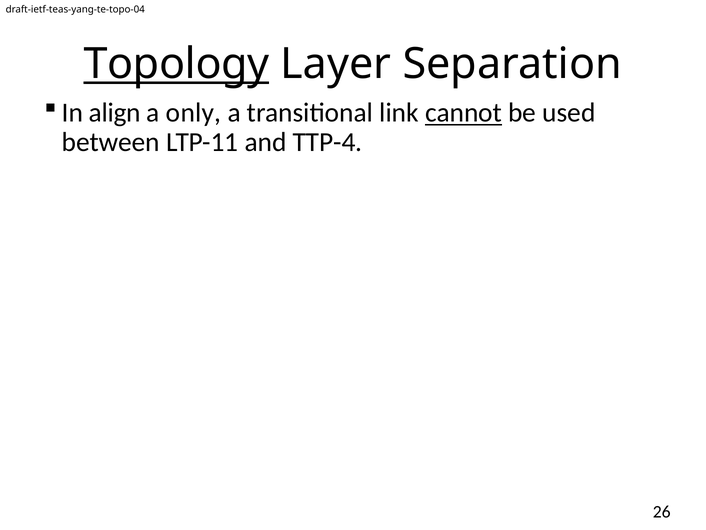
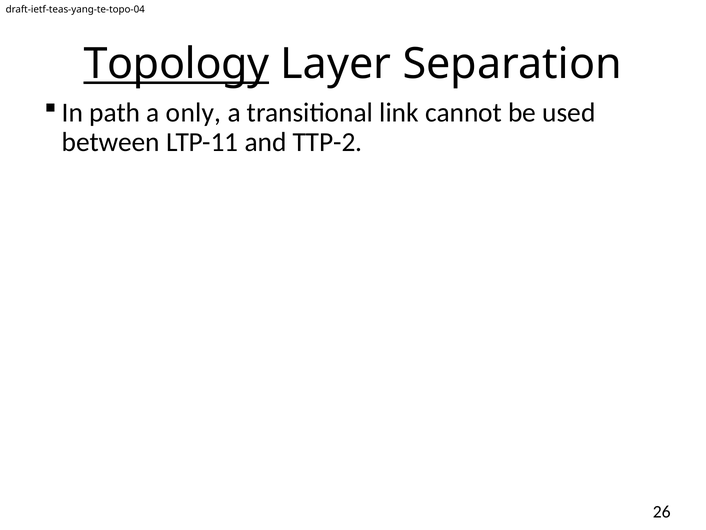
align: align -> path
cannot underline: present -> none
TTP-4: TTP-4 -> TTP-2
